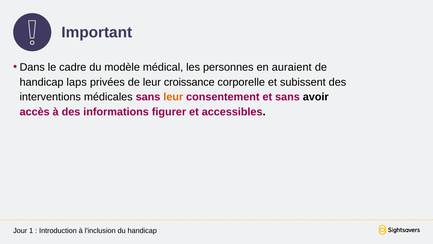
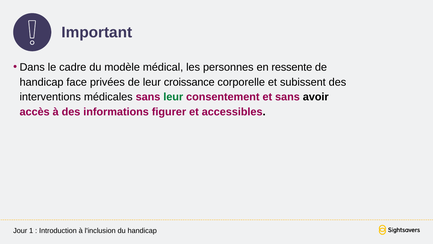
auraient: auraient -> ressente
laps: laps -> face
leur at (173, 97) colour: orange -> green
